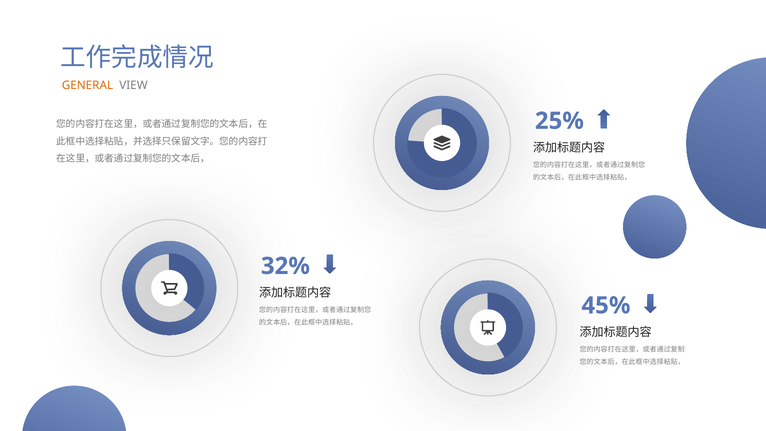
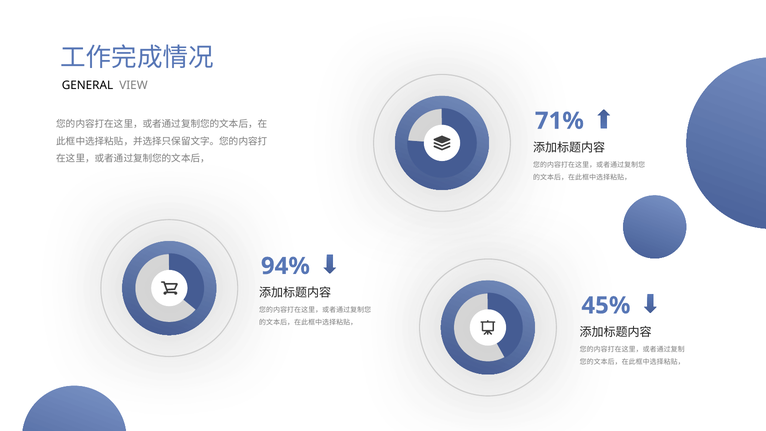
GENERAL colour: orange -> black
25%: 25% -> 71%
32%: 32% -> 94%
